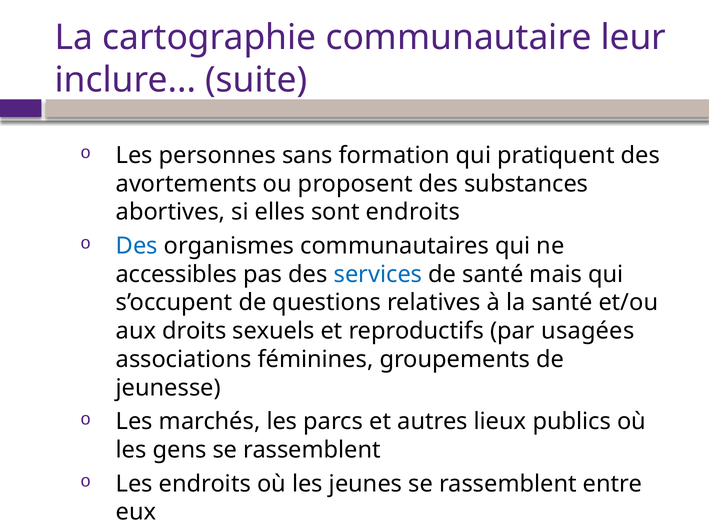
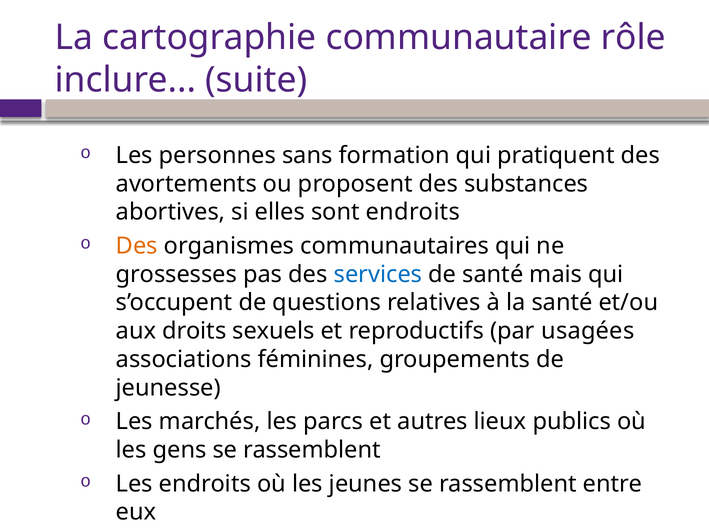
leur: leur -> rôle
Des at (137, 246) colour: blue -> orange
accessibles: accessibles -> grossesses
